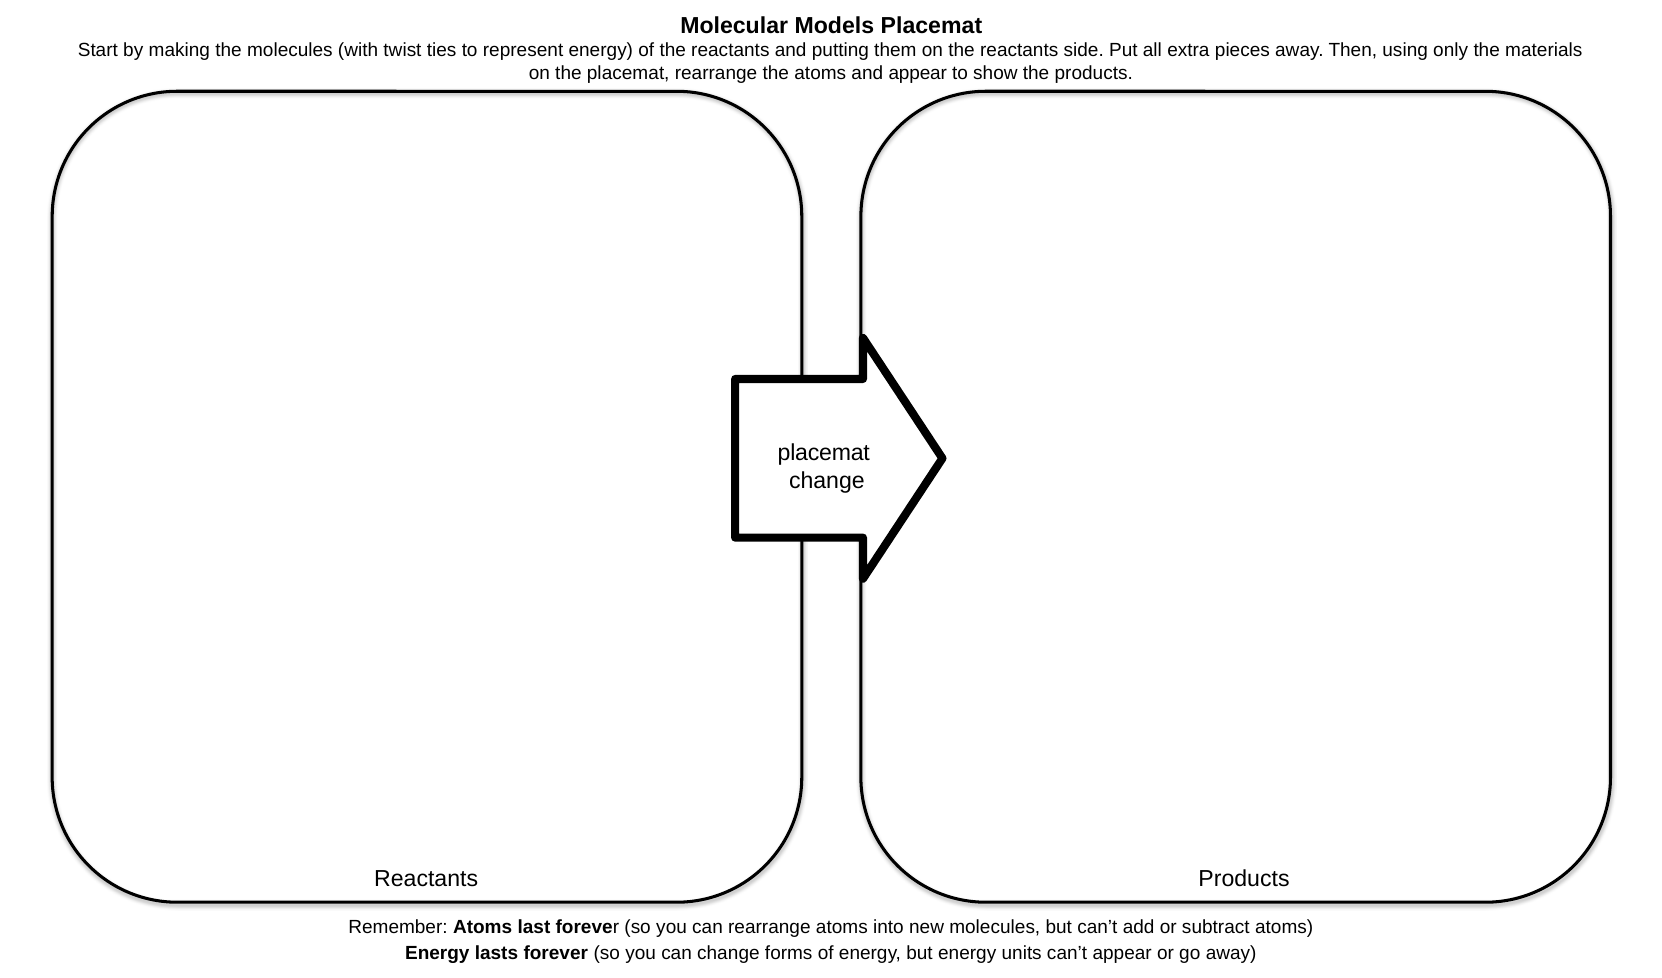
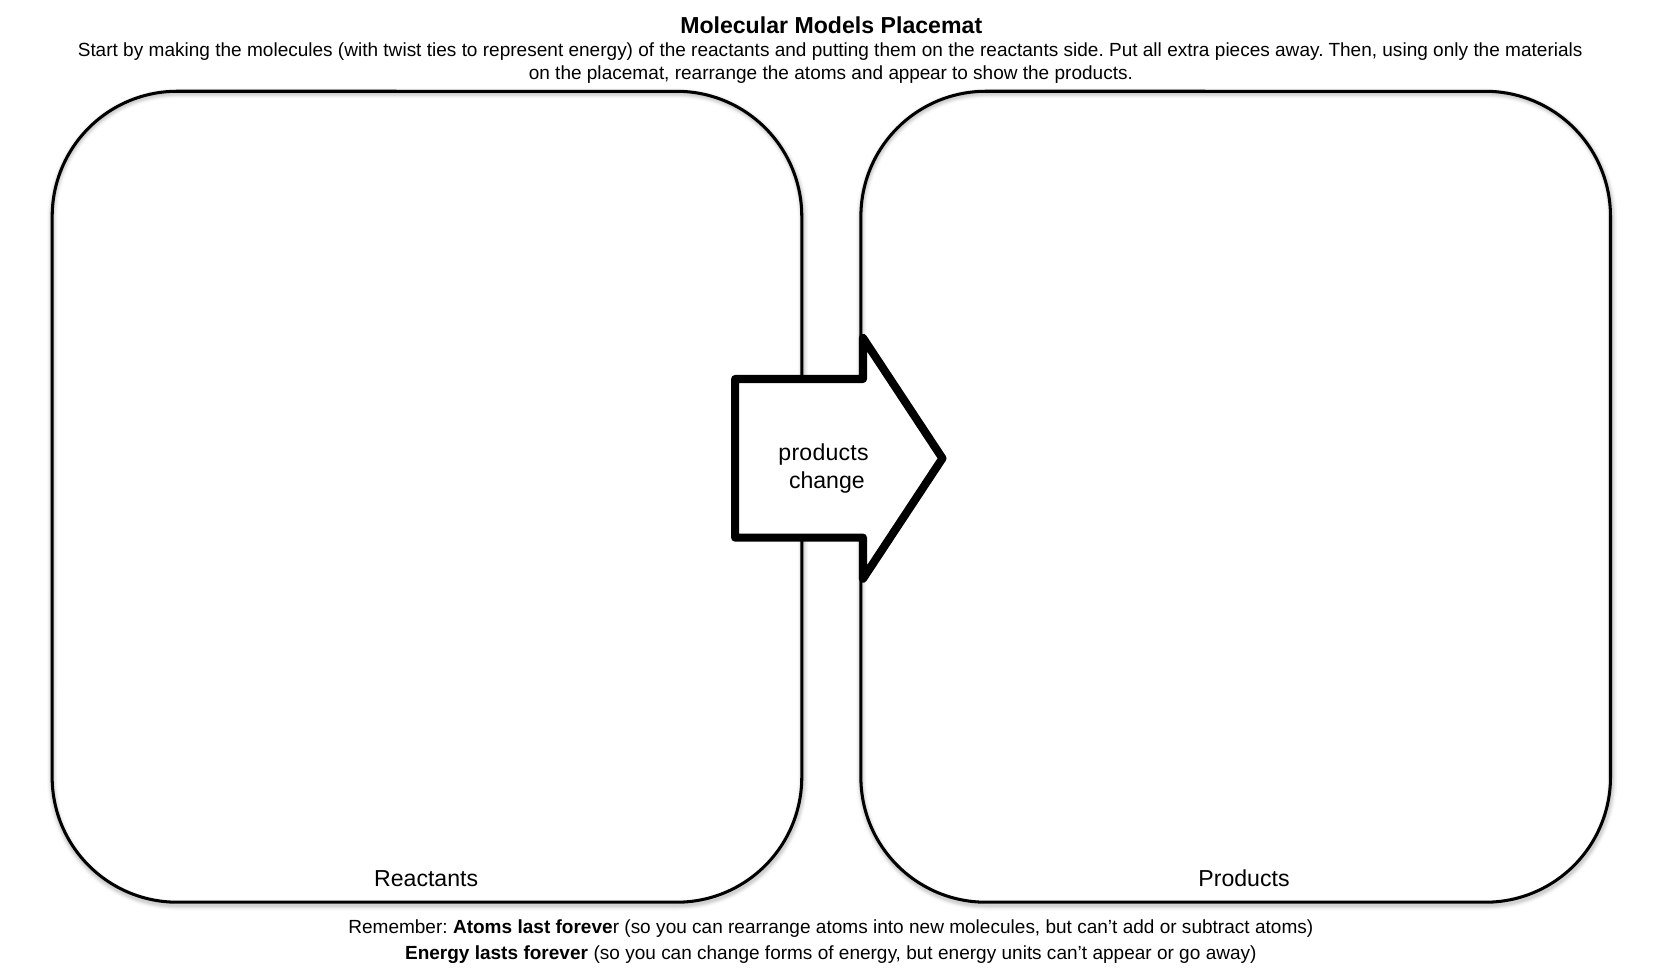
placemat at (824, 453): placemat -> products
